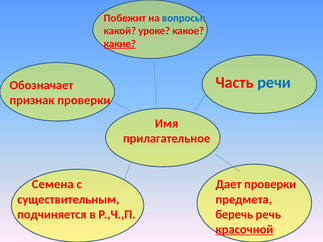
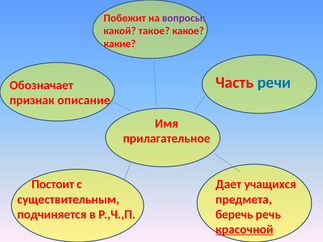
вопросы colour: blue -> purple
уроке: уроке -> такое
какие underline: present -> none
признак проверки: проверки -> описание
Семена: Семена -> Постоит
Дает проверки: проверки -> учащихся
